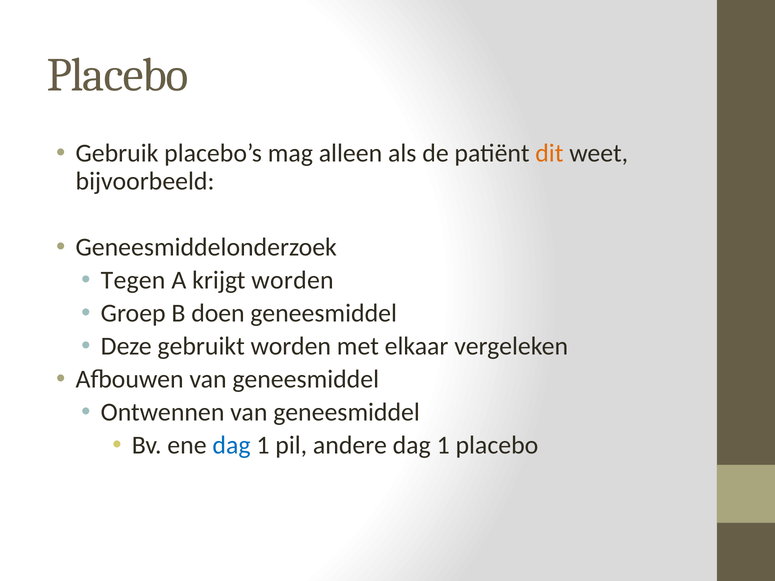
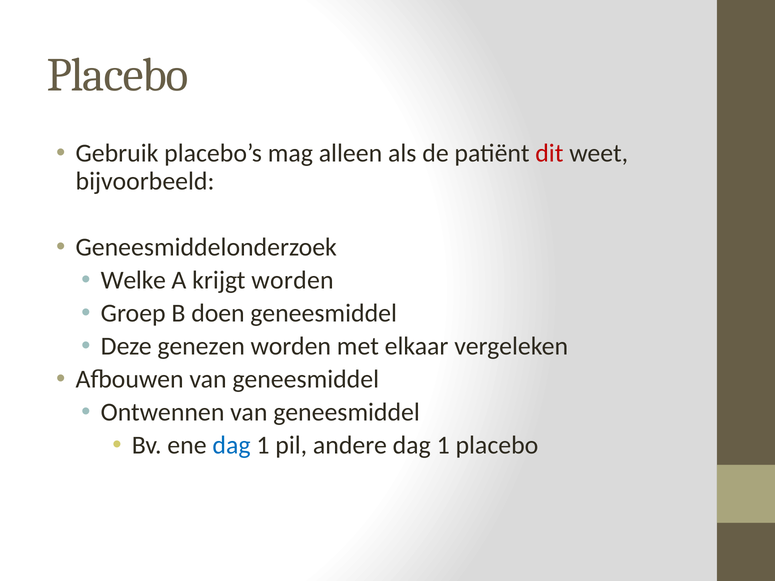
dit colour: orange -> red
Tegen: Tegen -> Welke
gebruikt: gebruikt -> genezen
